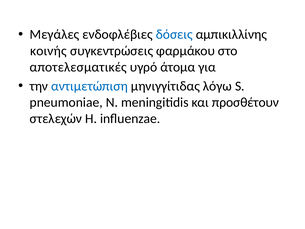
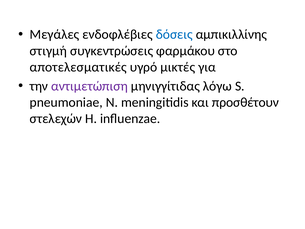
κοινής: κοινής -> στιγμή
άτομα: άτομα -> μικτές
αντιμετώπιση colour: blue -> purple
